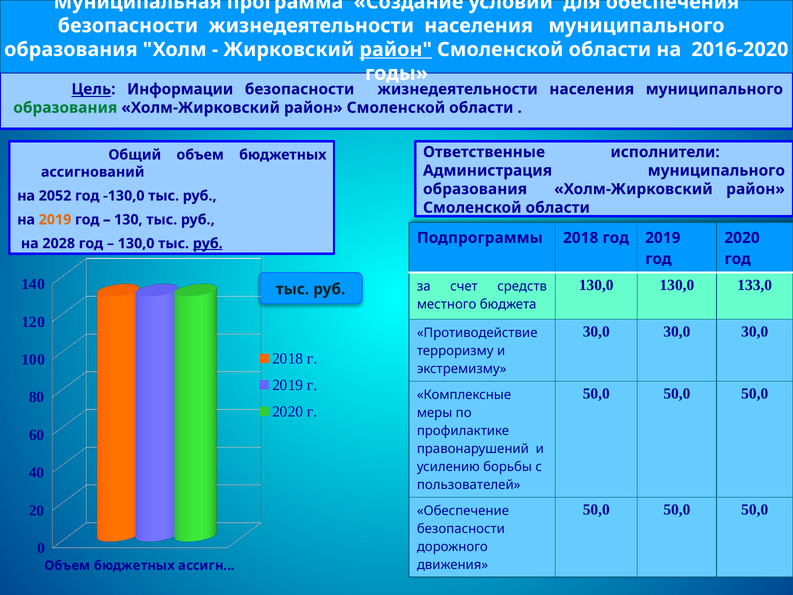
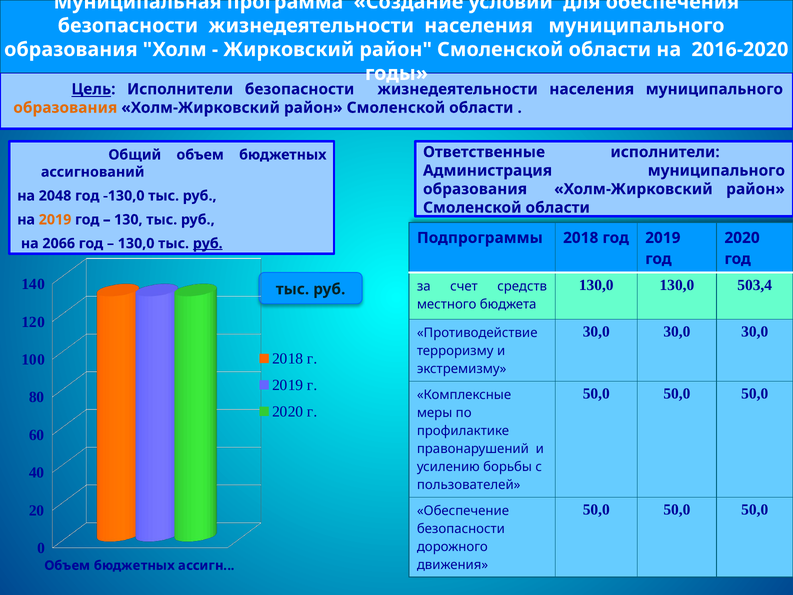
район at (396, 50) underline: present -> none
Цель Информации: Информации -> Исполнители
образования at (65, 108) colour: green -> orange
2052: 2052 -> 2048
2028: 2028 -> 2066
133,0: 133,0 -> 503,4
